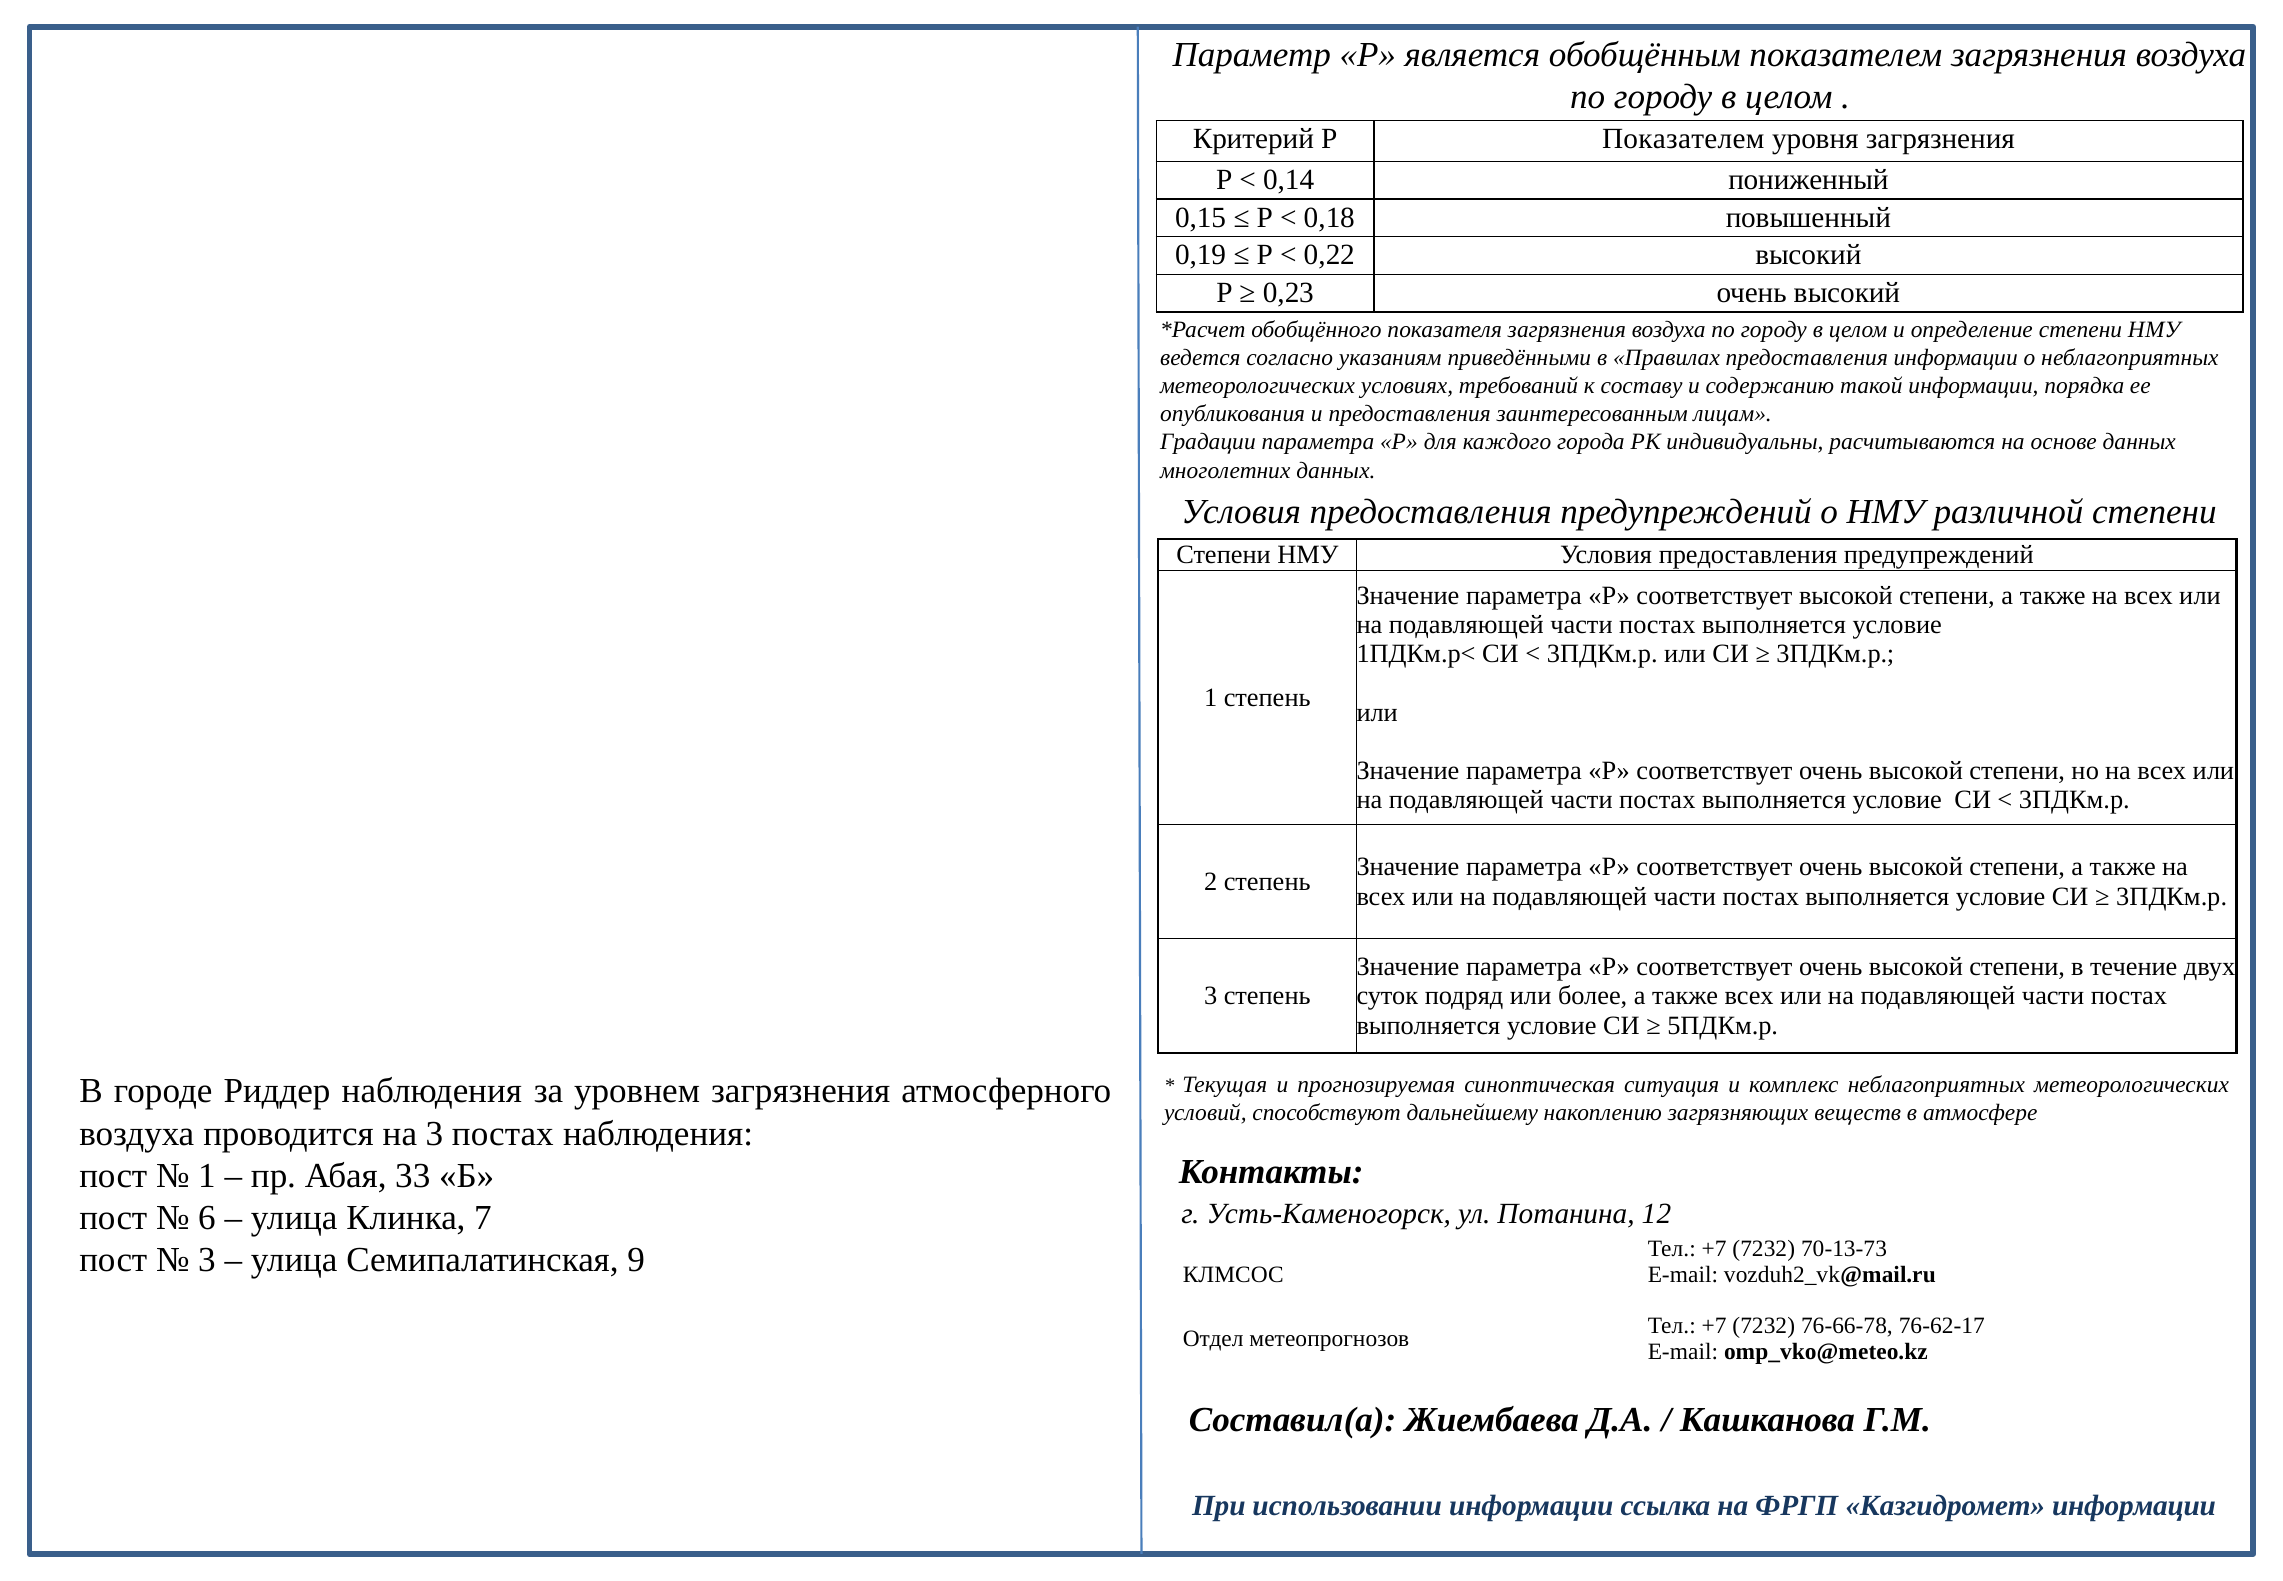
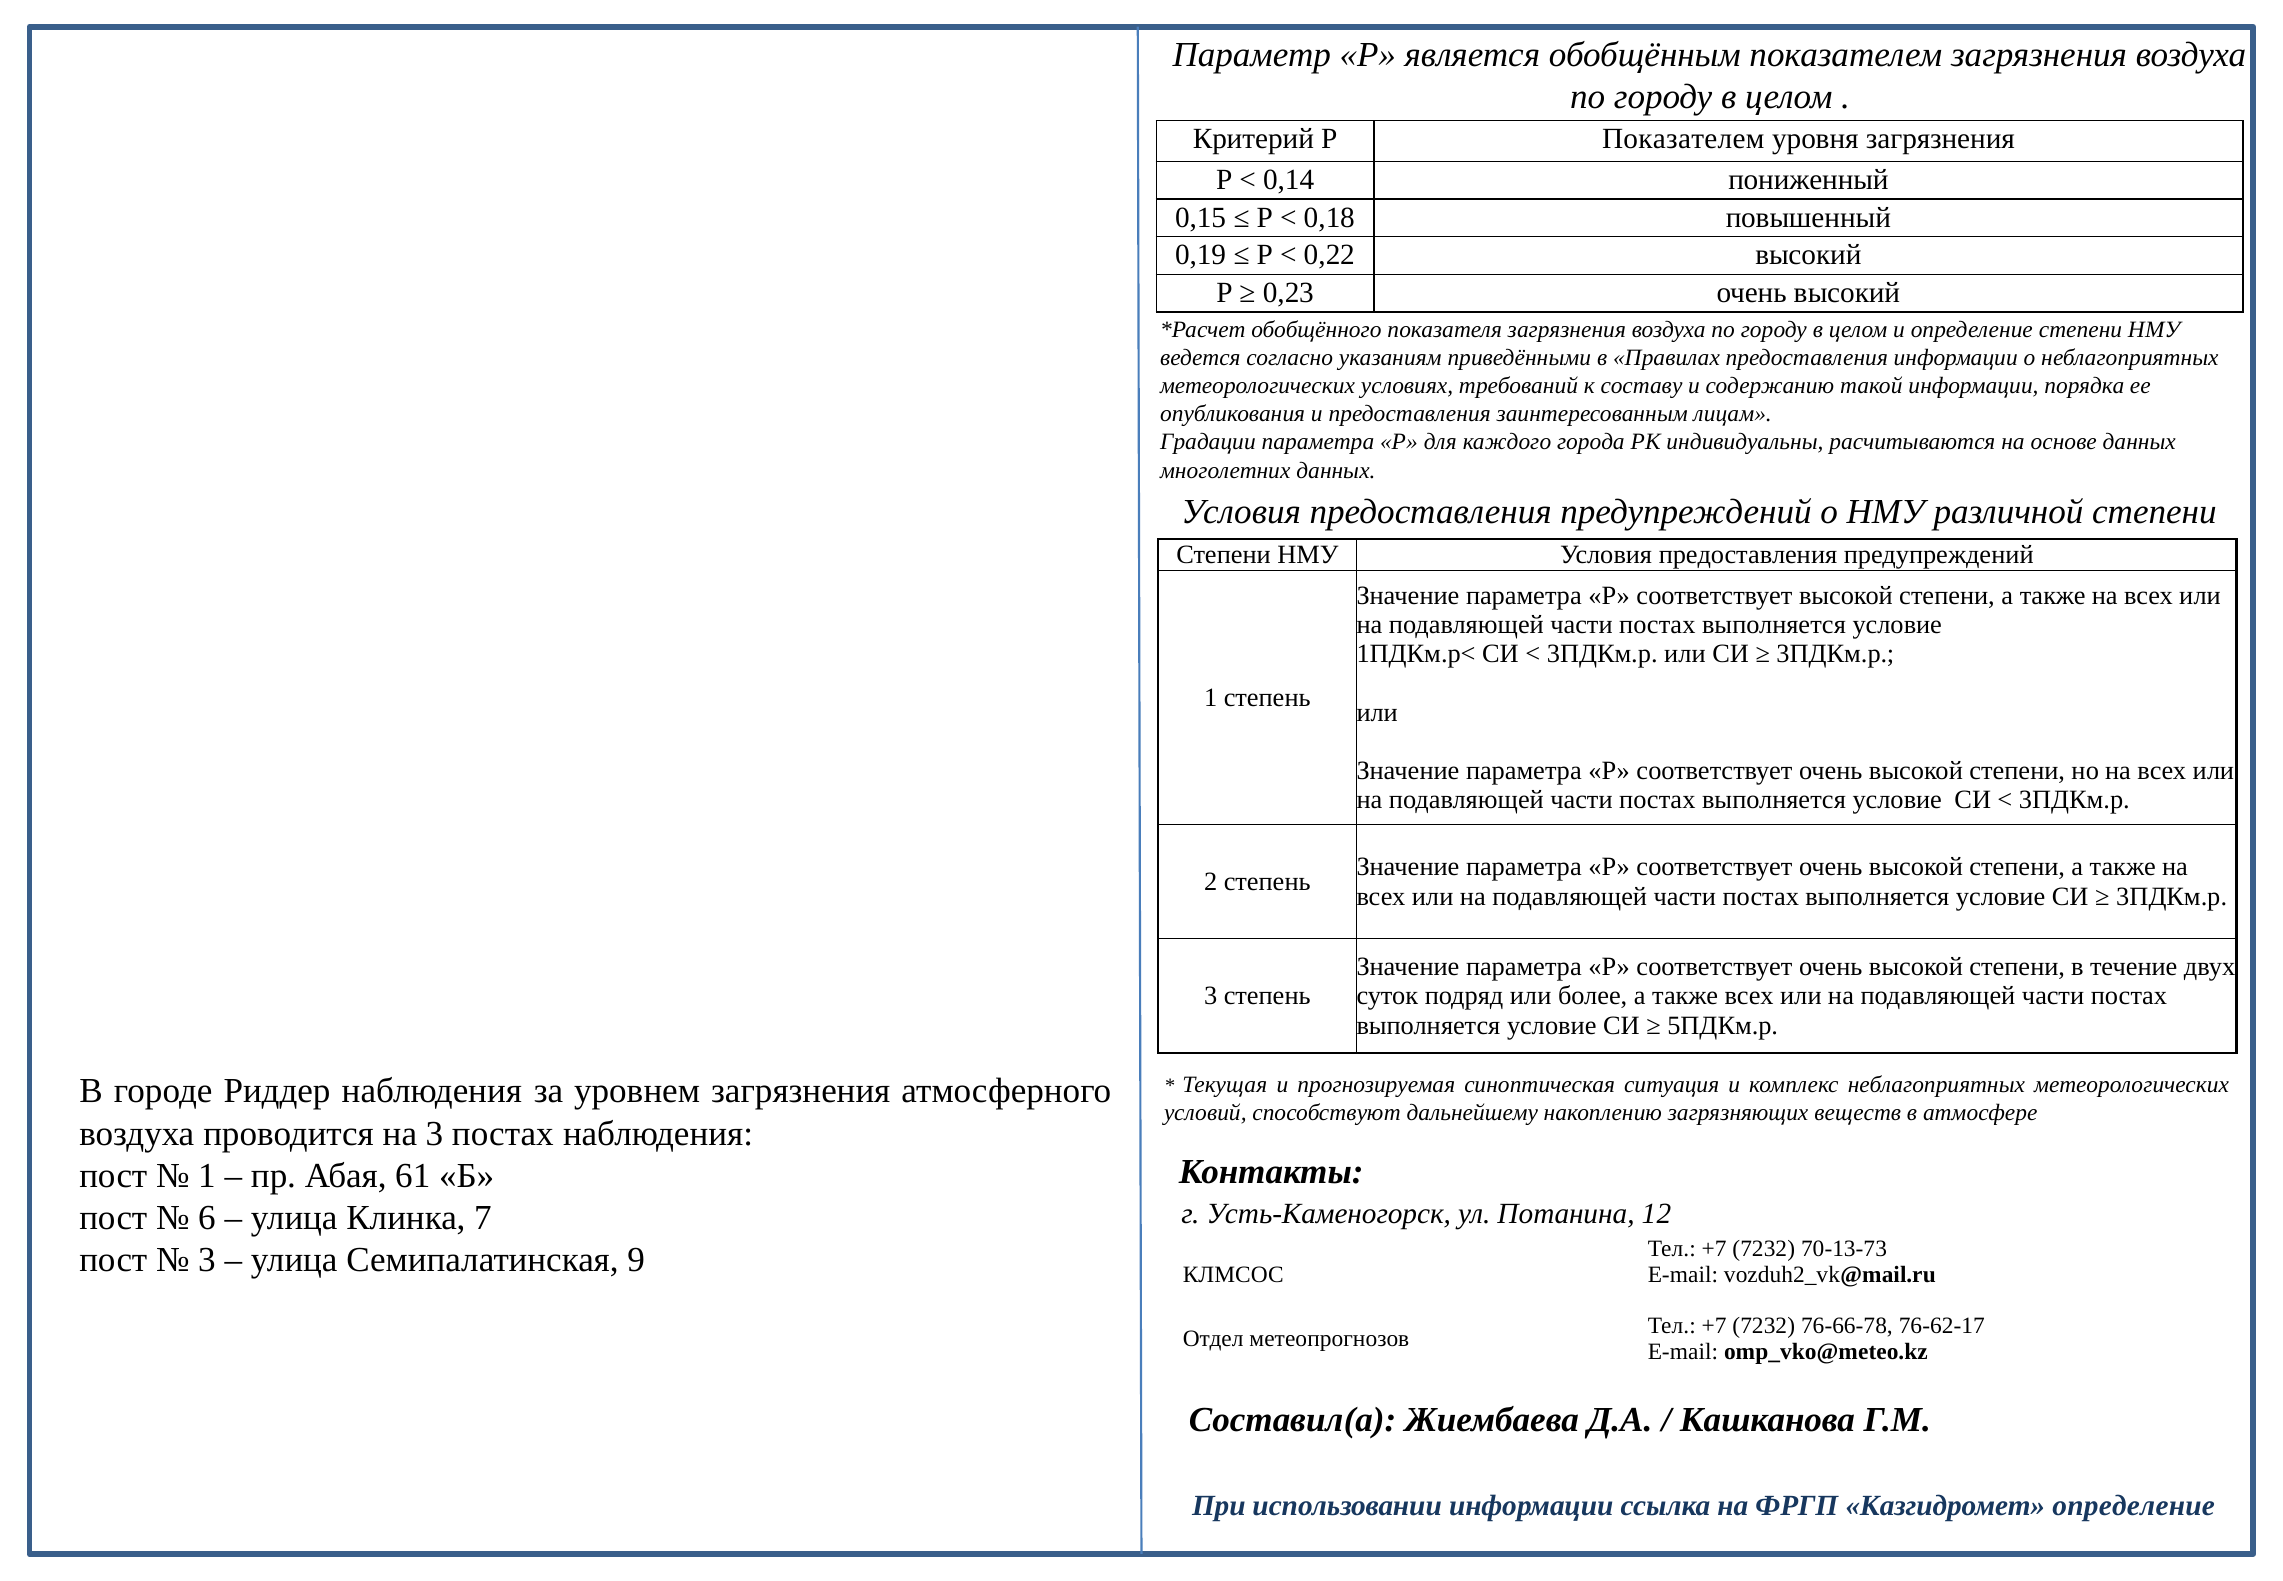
33: 33 -> 61
Казгидромет информации: информации -> определение
